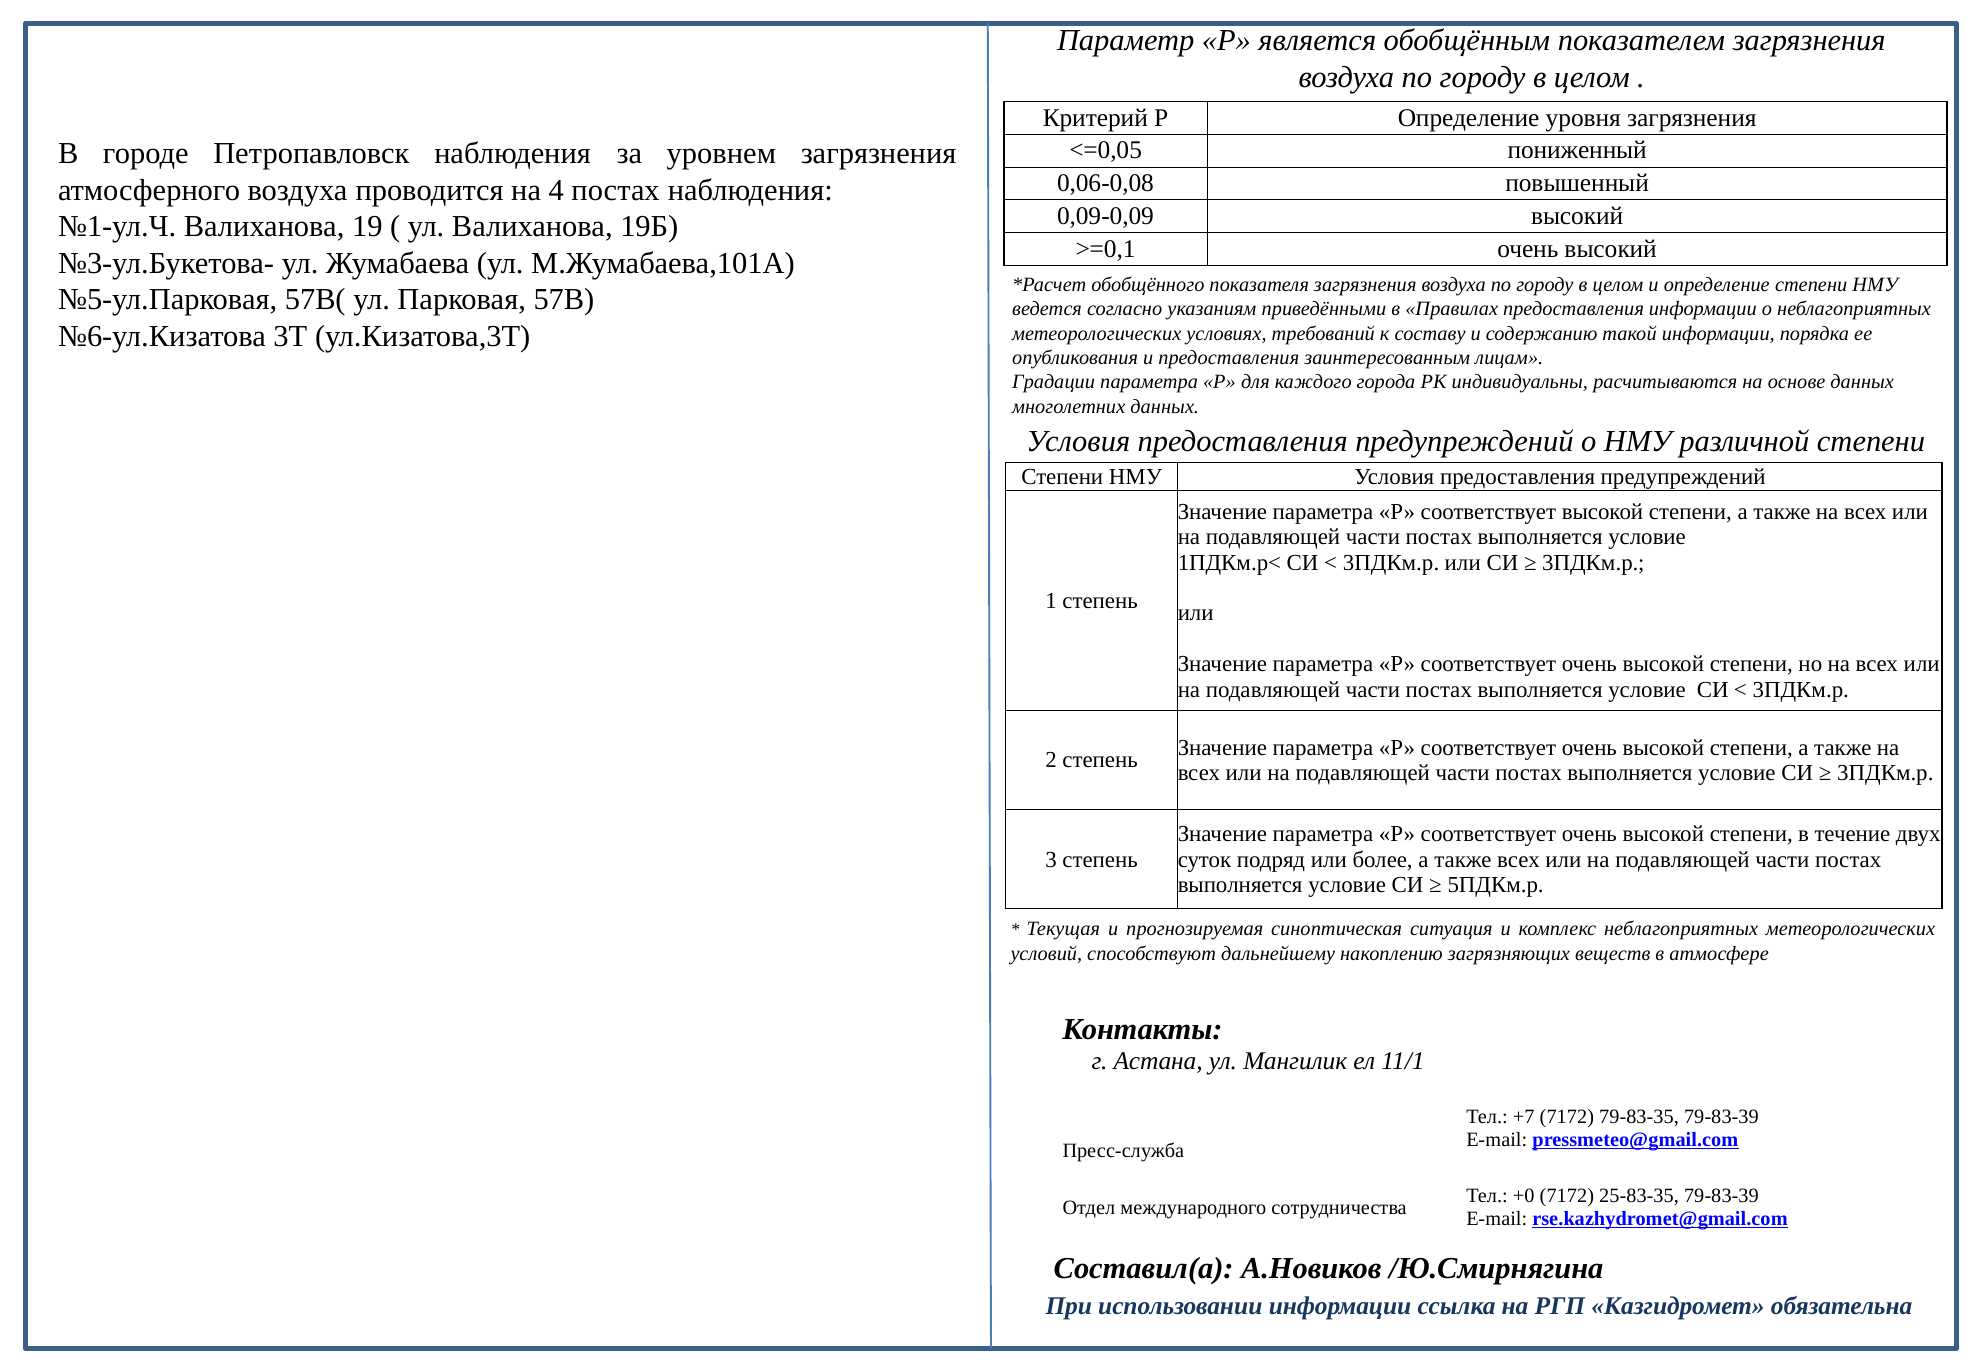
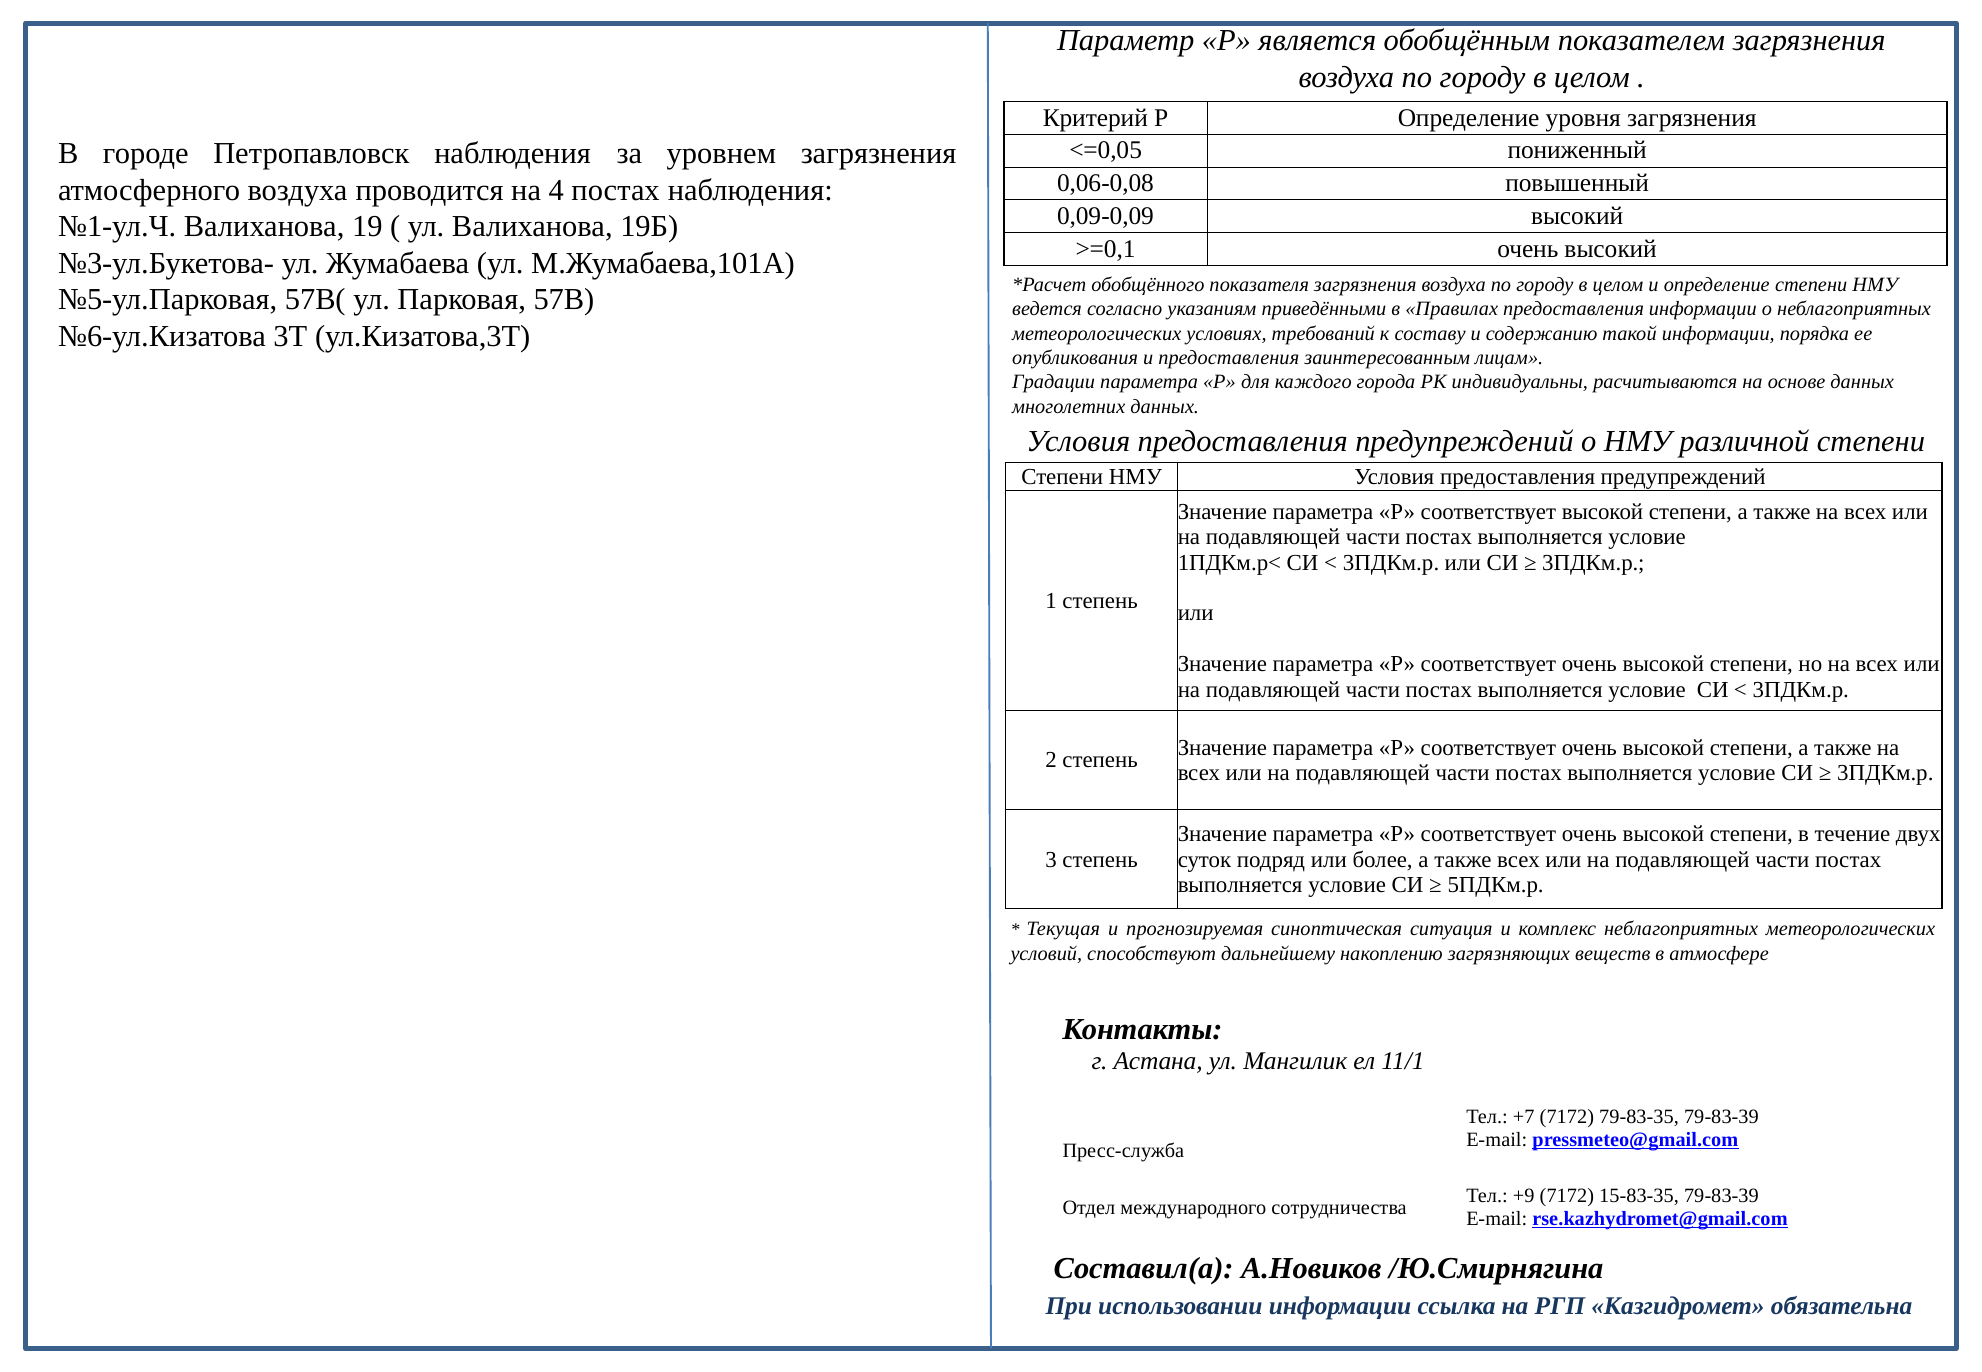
+0: +0 -> +9
25-83-35: 25-83-35 -> 15-83-35
